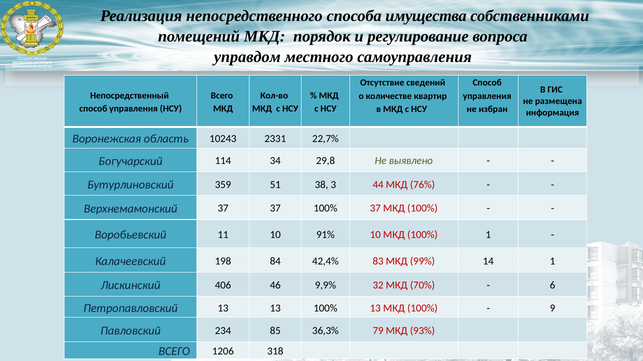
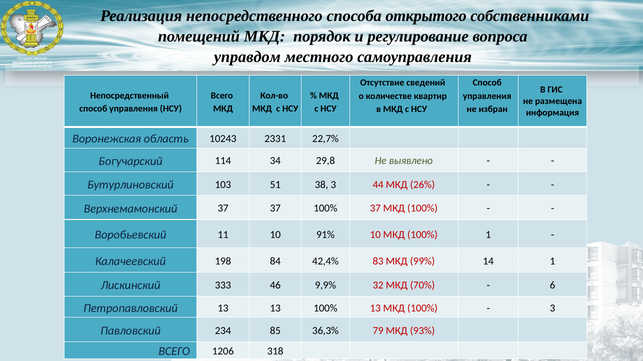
имущества: имущества -> открытого
359: 359 -> 103
76%: 76% -> 26%
406: 406 -> 333
9 at (553, 309): 9 -> 3
